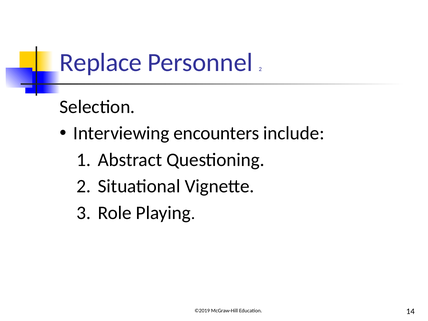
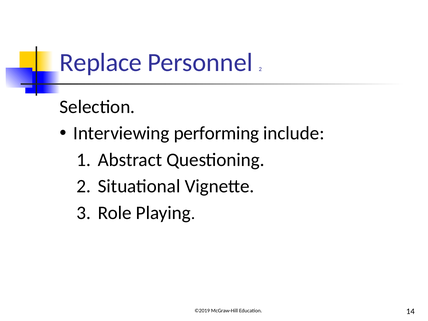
encounters: encounters -> performing
